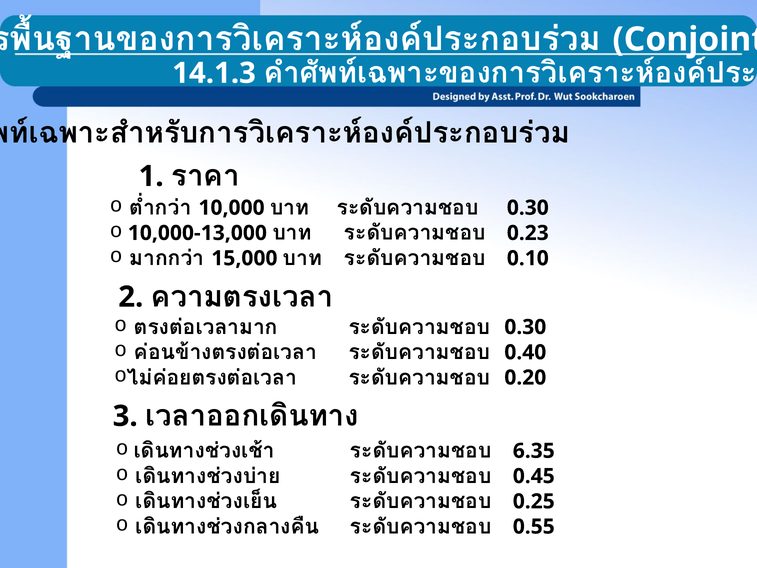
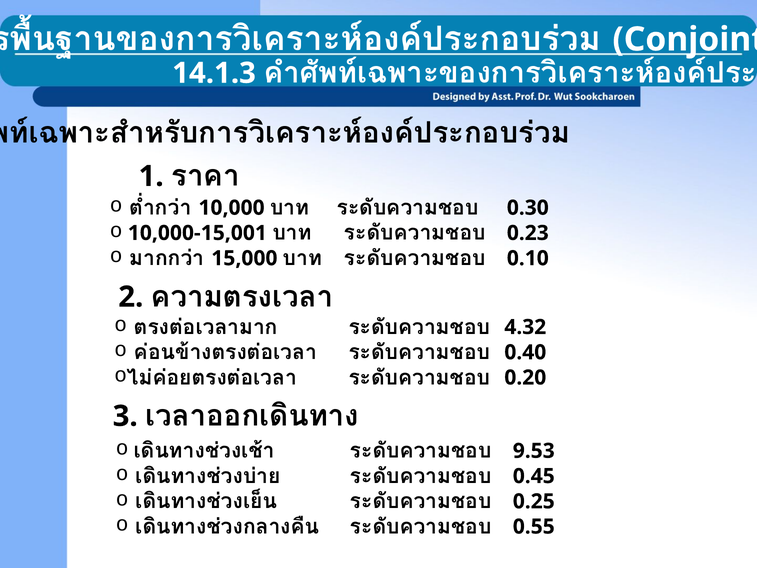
10,000-13,000: 10,000-13,000 -> 10,000-15,001
0.30 at (525, 327): 0.30 -> 4.32
6.35: 6.35 -> 9.53
